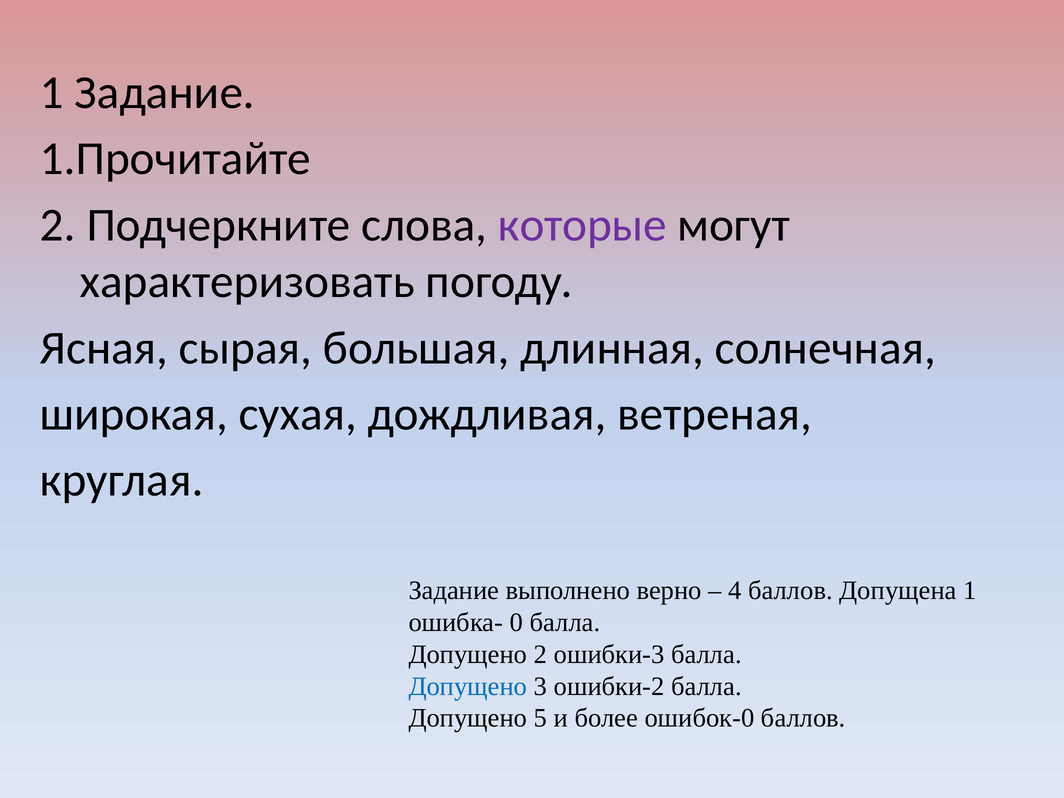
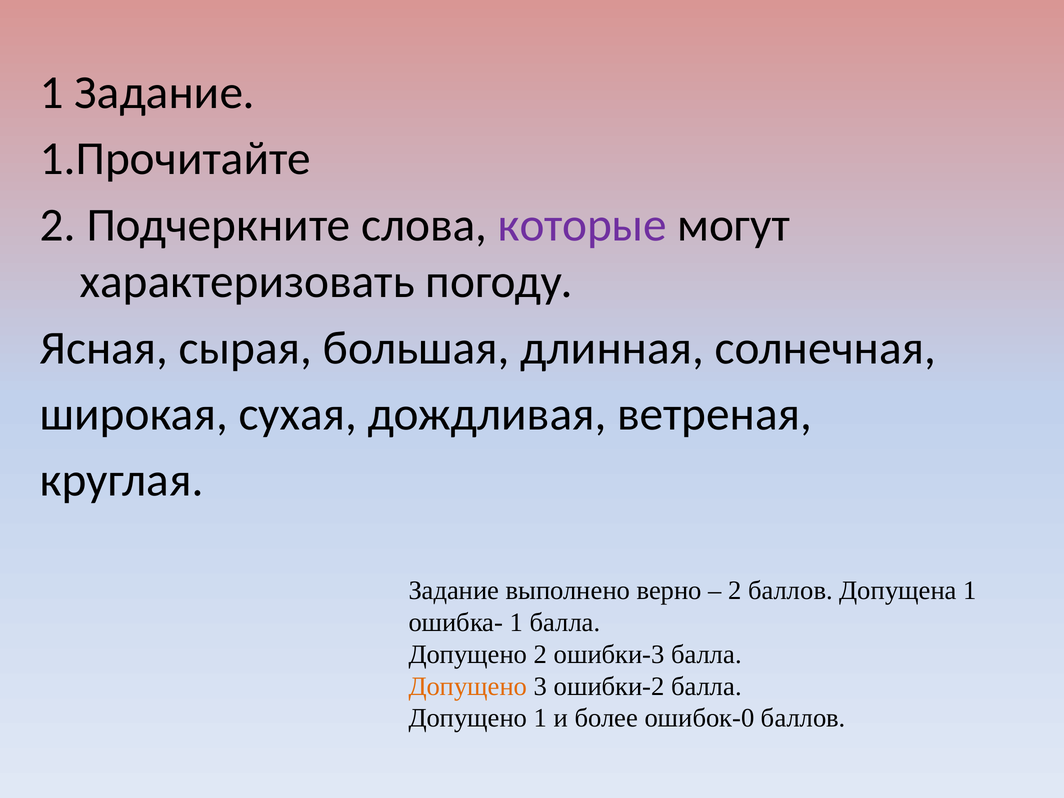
4 at (735, 590): 4 -> 2
ошибка- 0: 0 -> 1
Допущено at (468, 686) colour: blue -> orange
Допущено 5: 5 -> 1
